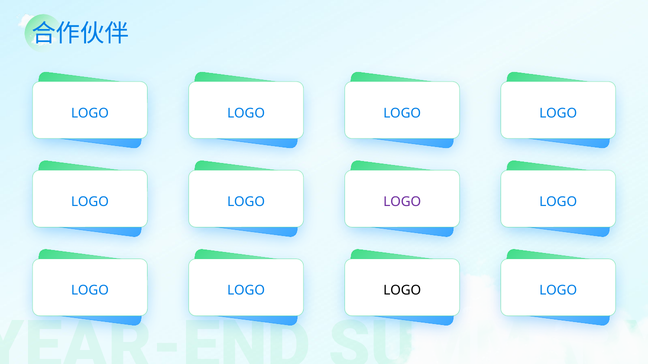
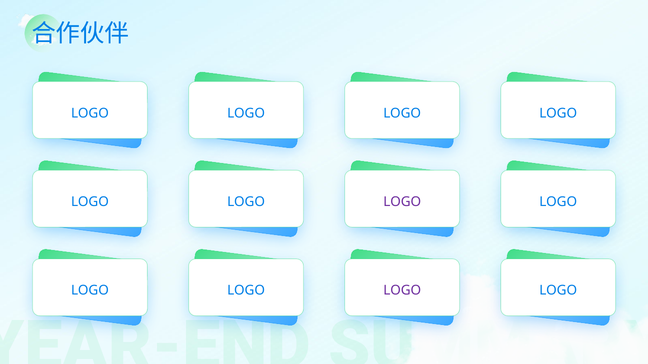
LOGO at (402, 291) colour: black -> purple
